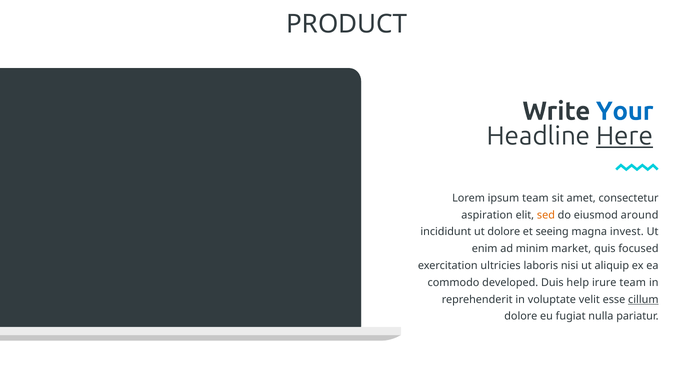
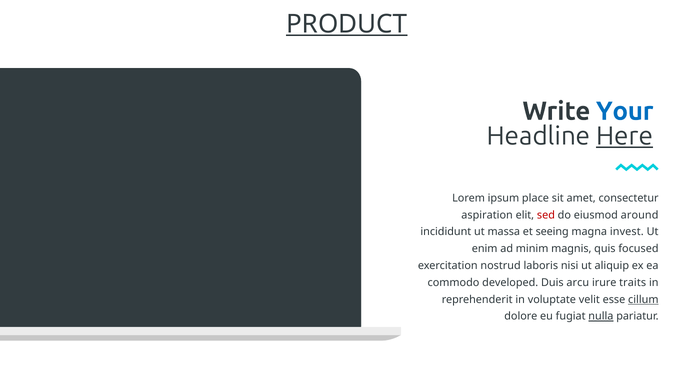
PRODUCT underline: none -> present
ipsum team: team -> place
sed colour: orange -> red
ut dolore: dolore -> massa
market: market -> magnis
ultricies: ultricies -> nostrud
help: help -> arcu
irure team: team -> traits
nulla underline: none -> present
